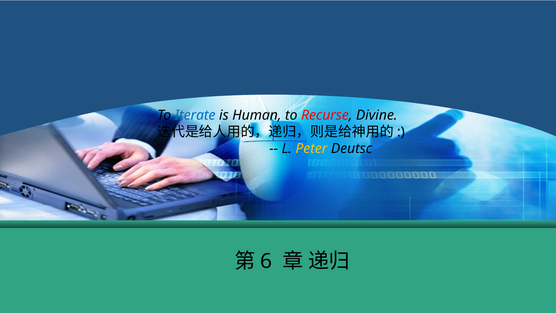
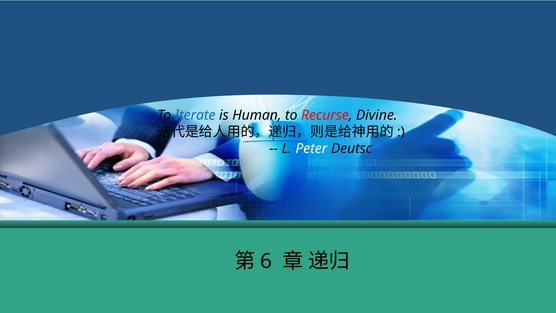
Peter colour: yellow -> white
